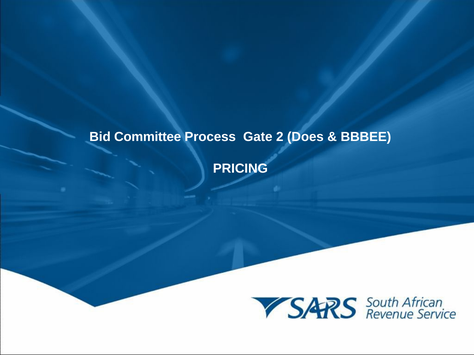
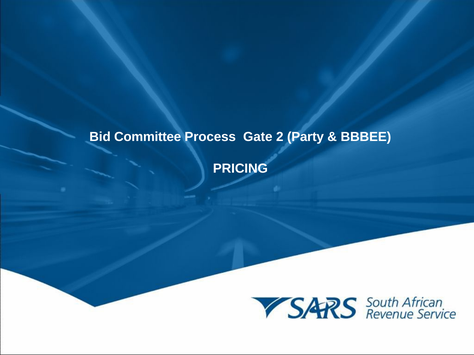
Does: Does -> Party
